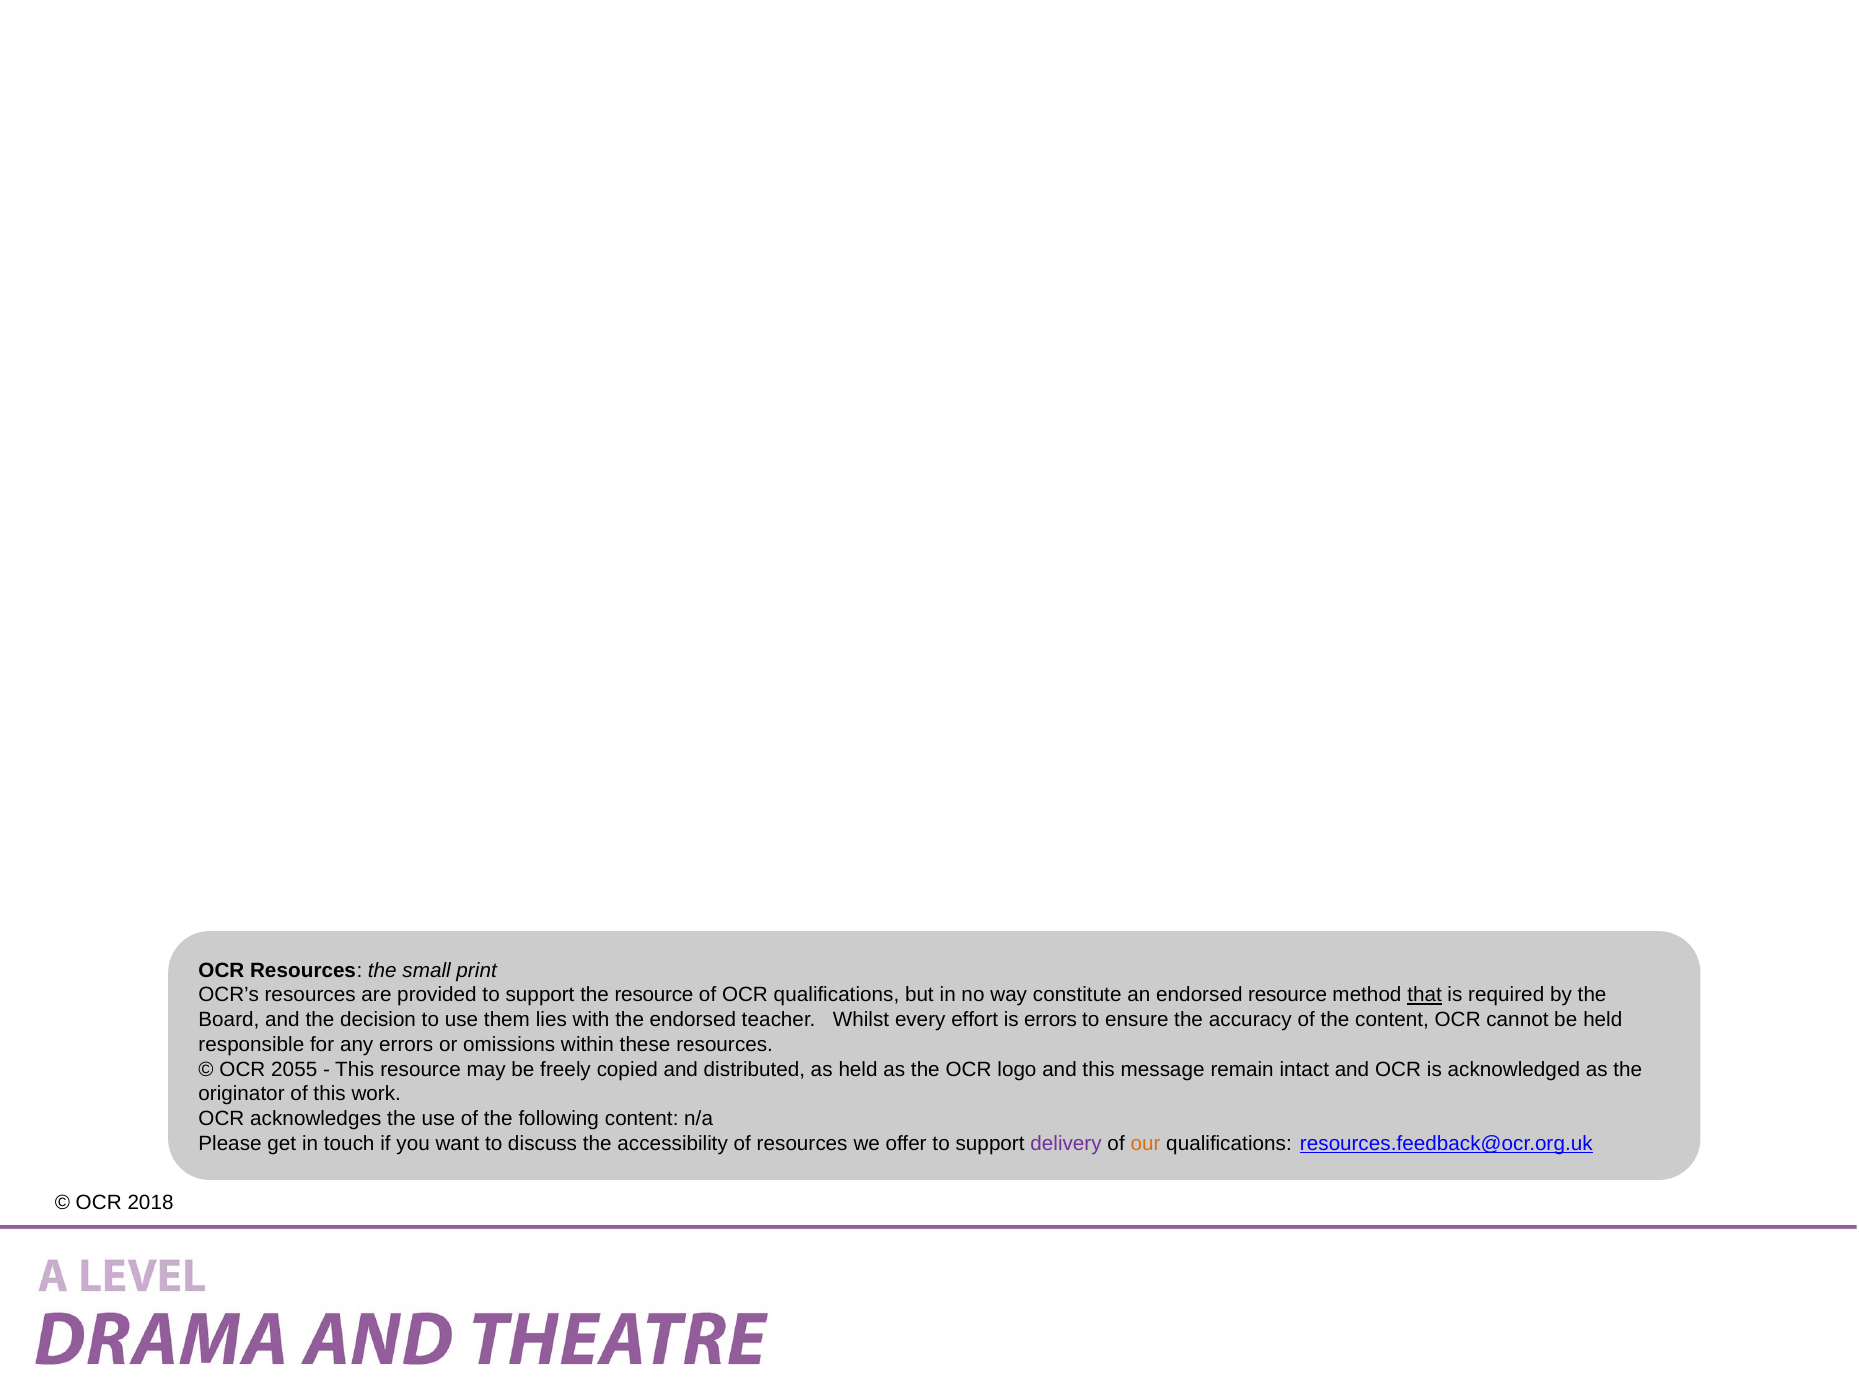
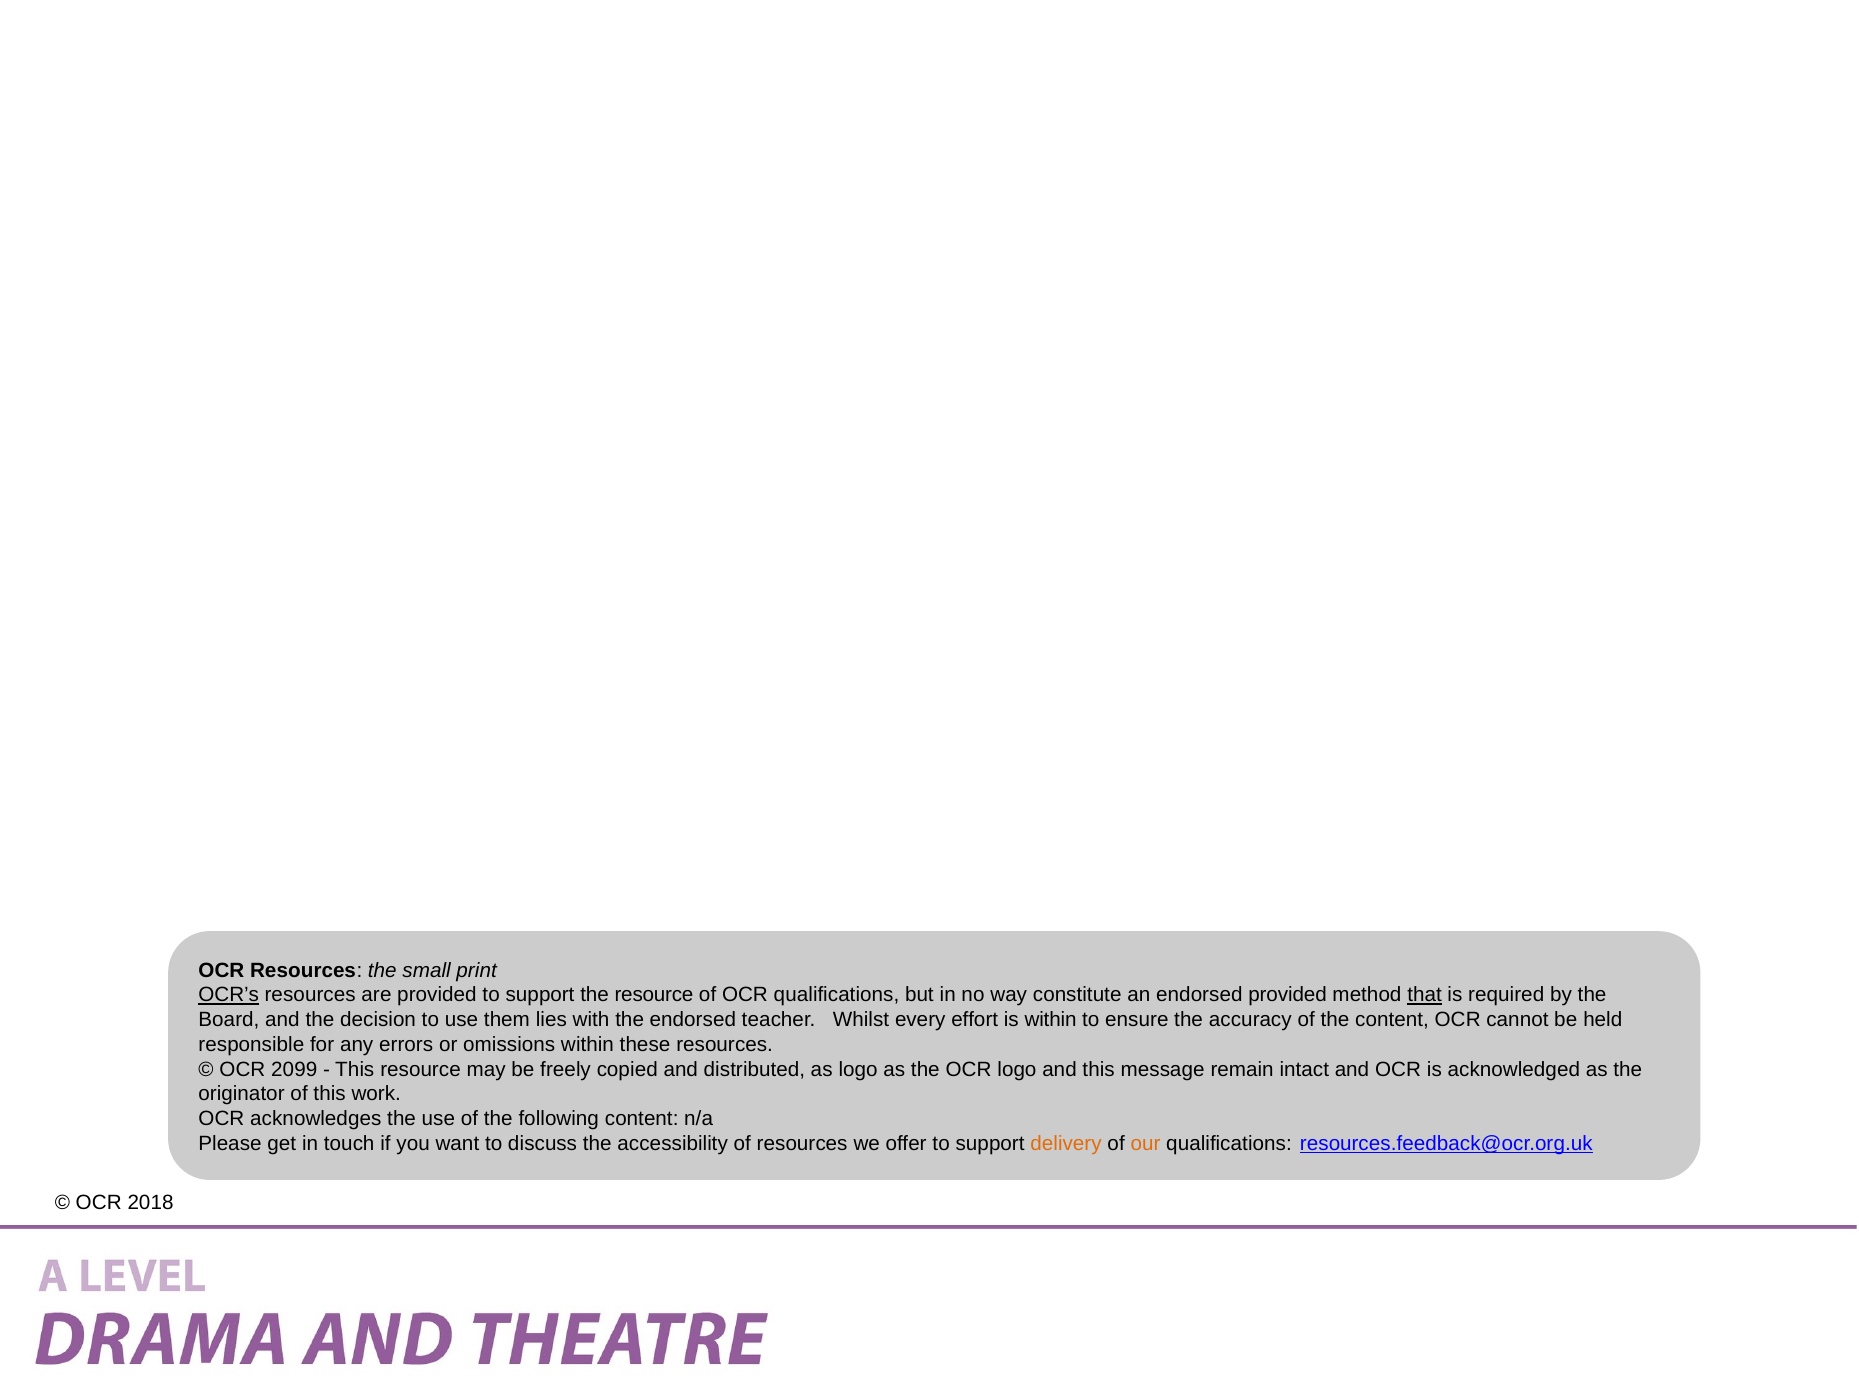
OCR’s underline: none -> present
endorsed resource: resource -> provided
is errors: errors -> within
2055: 2055 -> 2099
as held: held -> logo
delivery colour: purple -> orange
